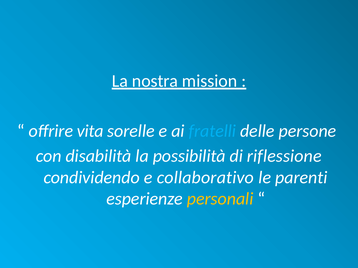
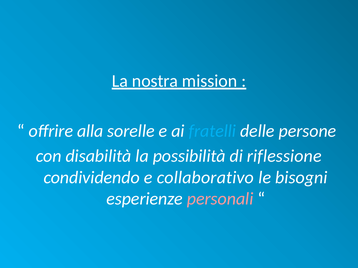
vita: vita -> alla
parenti: parenti -> bisogni
personali colour: yellow -> pink
